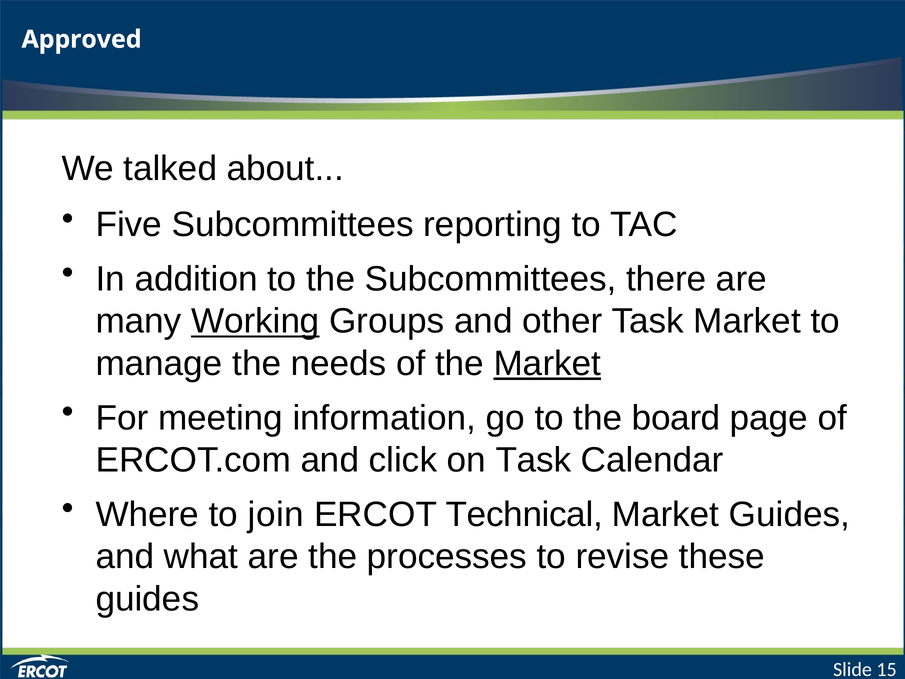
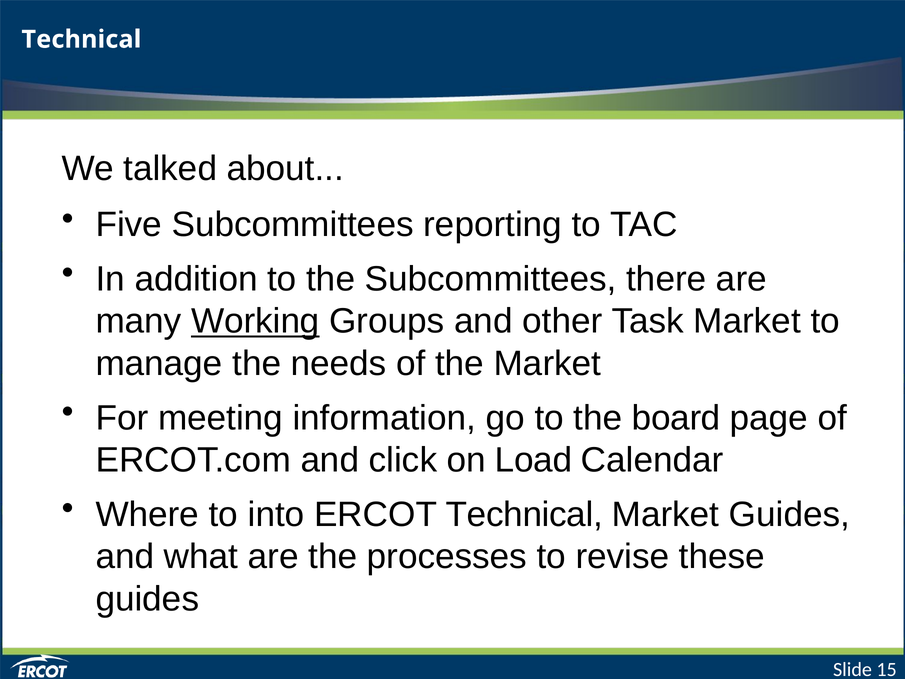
Approved at (82, 39): Approved -> Technical
Market at (547, 363) underline: present -> none
on Task: Task -> Load
join: join -> into
